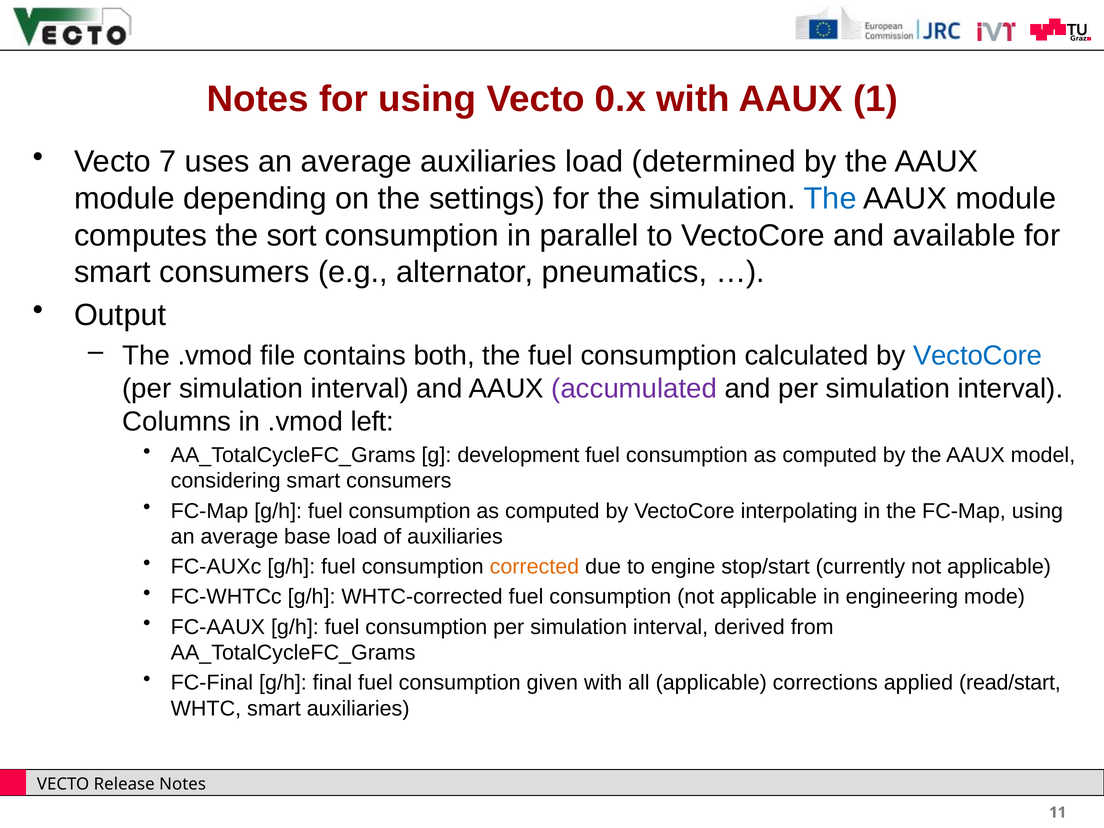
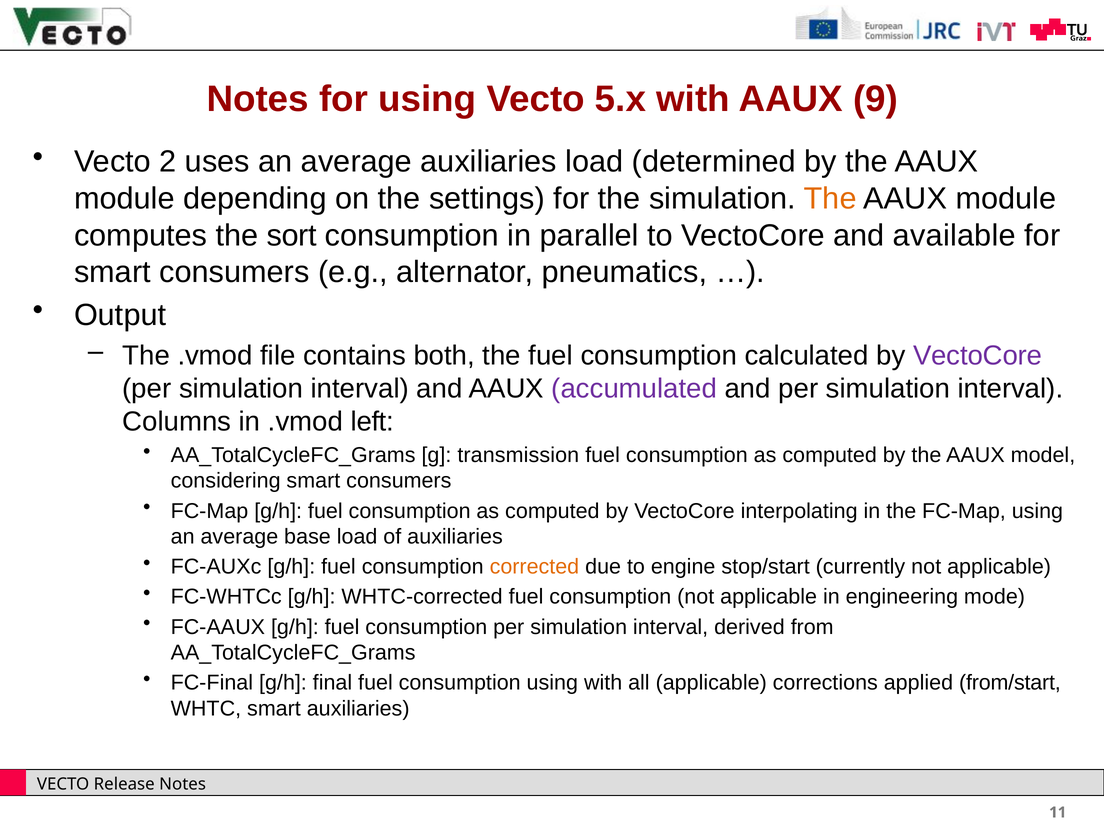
0.x: 0.x -> 5.x
1: 1 -> 9
7: 7 -> 2
The at (830, 199) colour: blue -> orange
VectoCore at (978, 356) colour: blue -> purple
development: development -> transmission
consumption given: given -> using
read/start: read/start -> from/start
